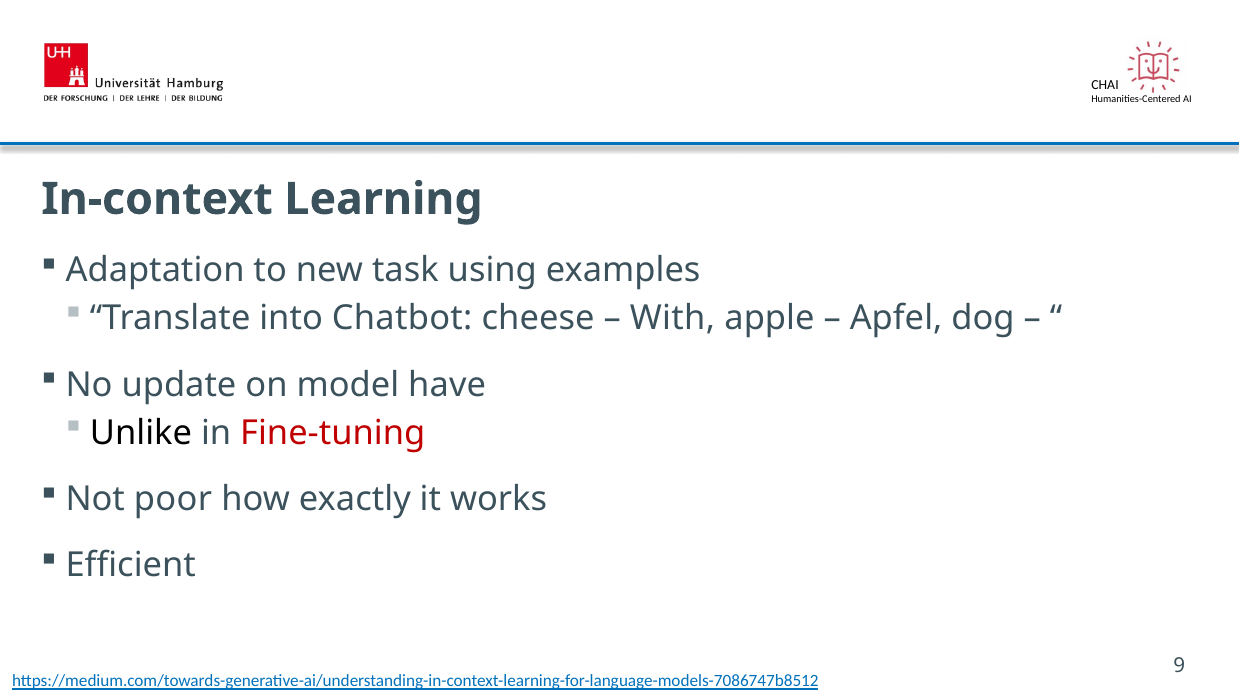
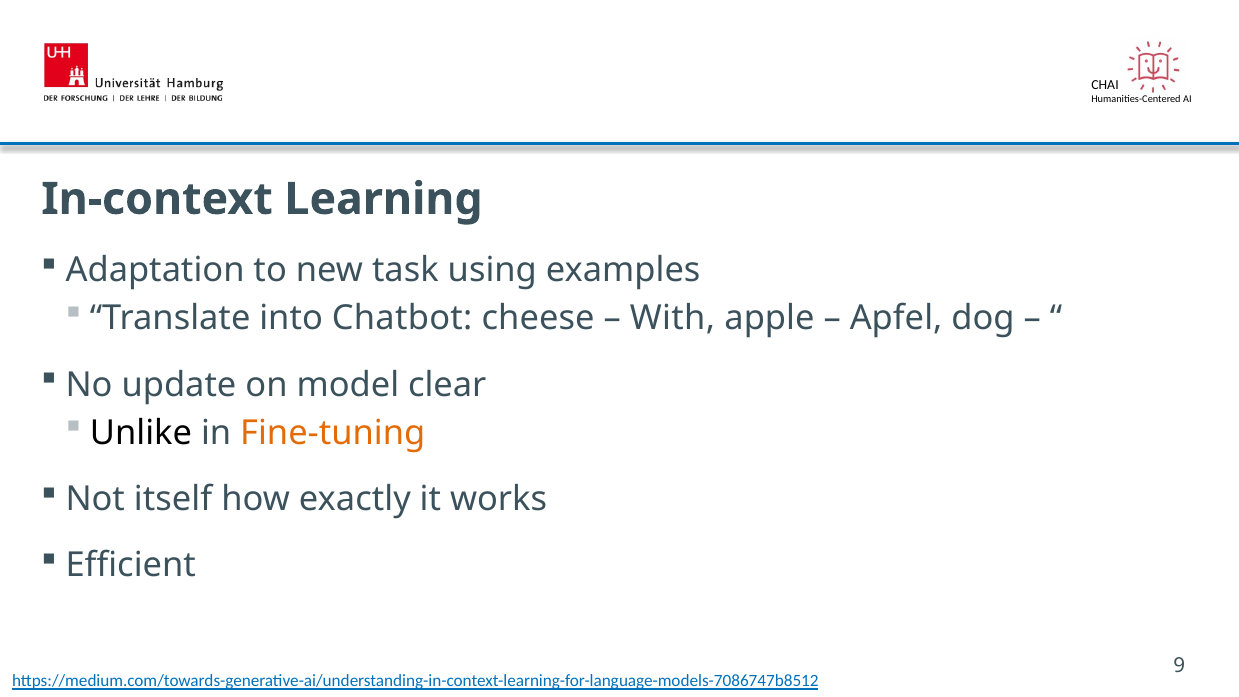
have: have -> clear
Fine-tuning colour: red -> orange
poor: poor -> itself
